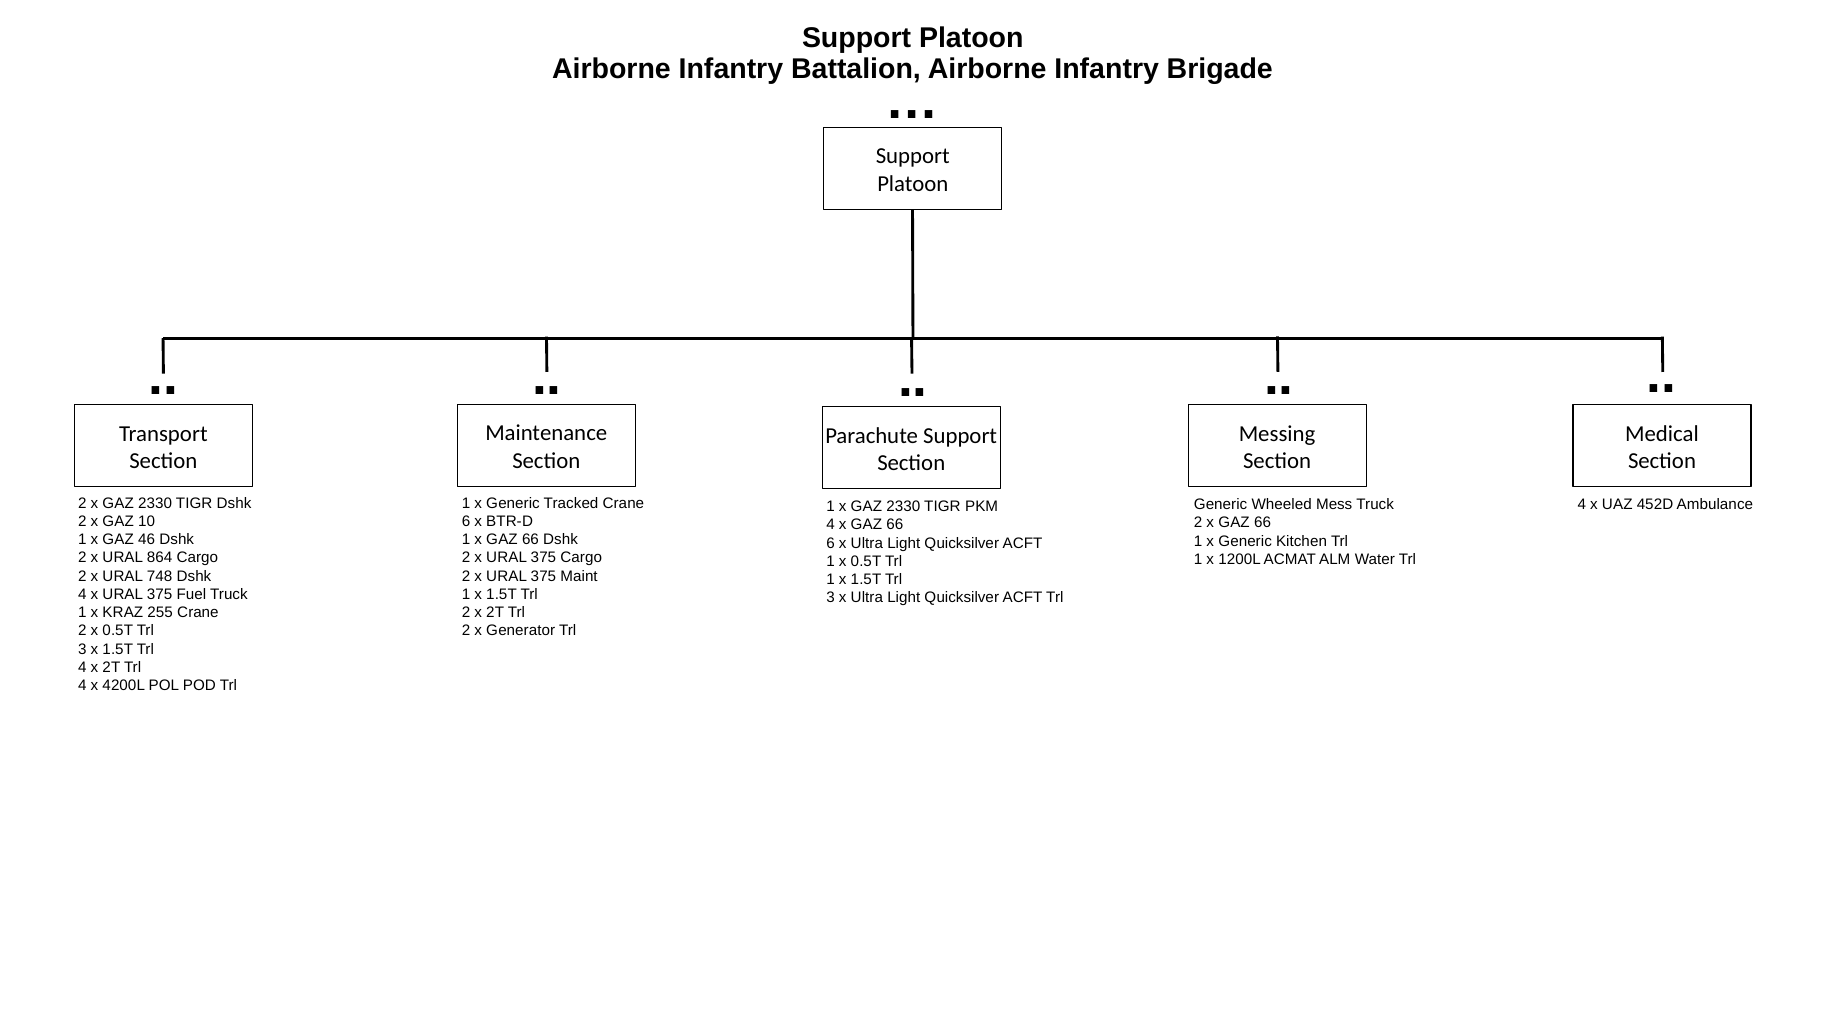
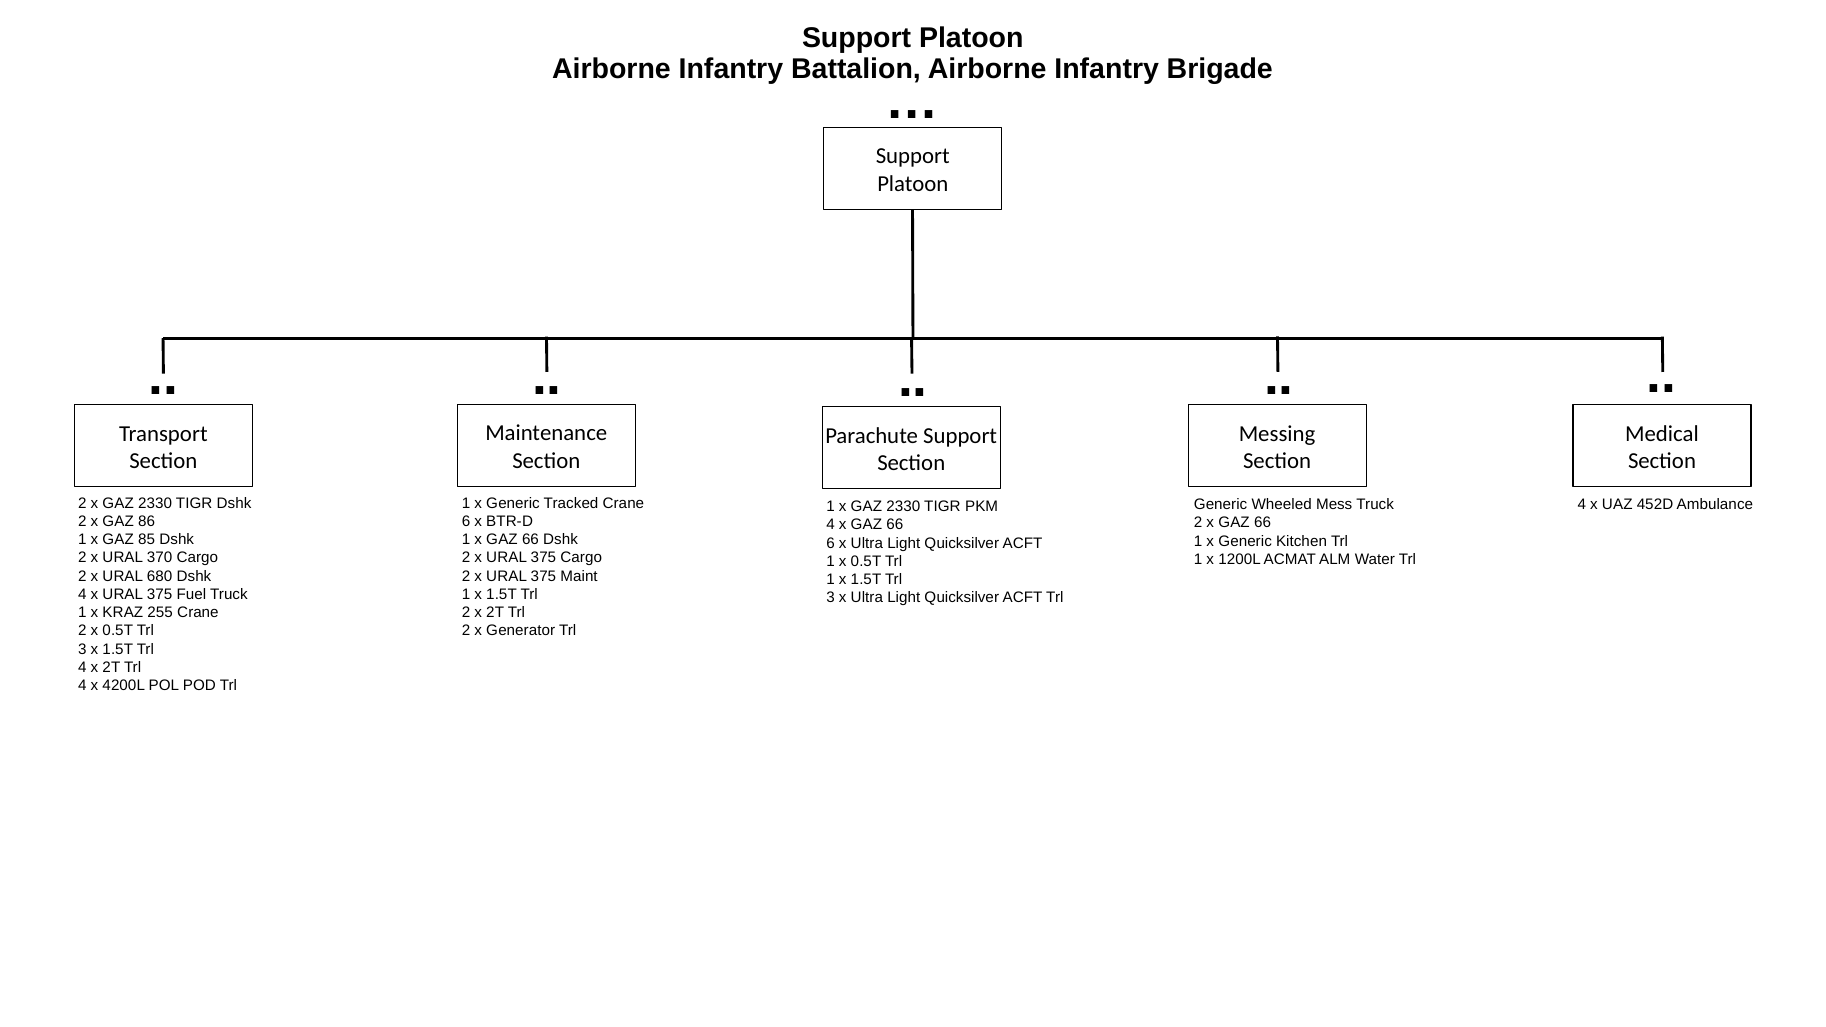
10: 10 -> 86
46: 46 -> 85
864: 864 -> 370
748: 748 -> 680
